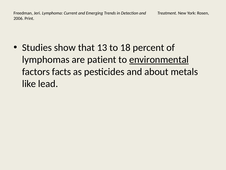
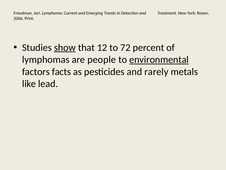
show underline: none -> present
13: 13 -> 12
18: 18 -> 72
patient: patient -> people
about: about -> rarely
